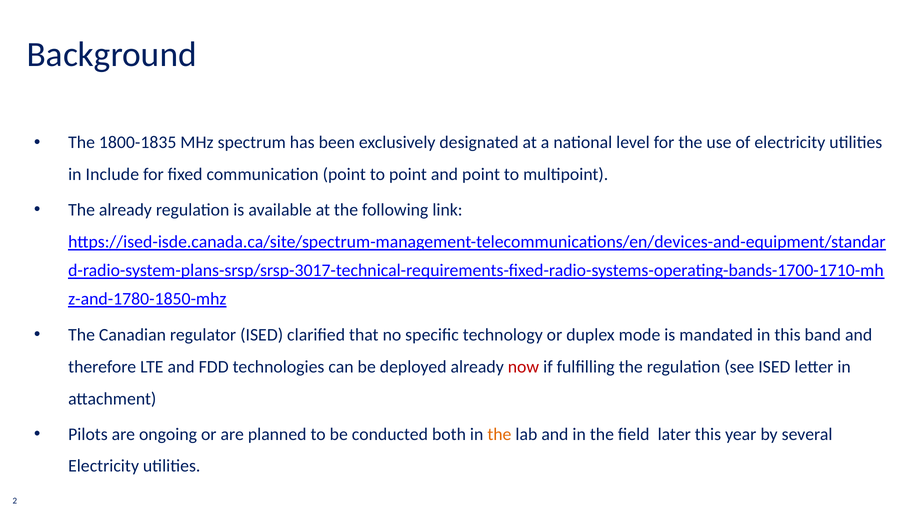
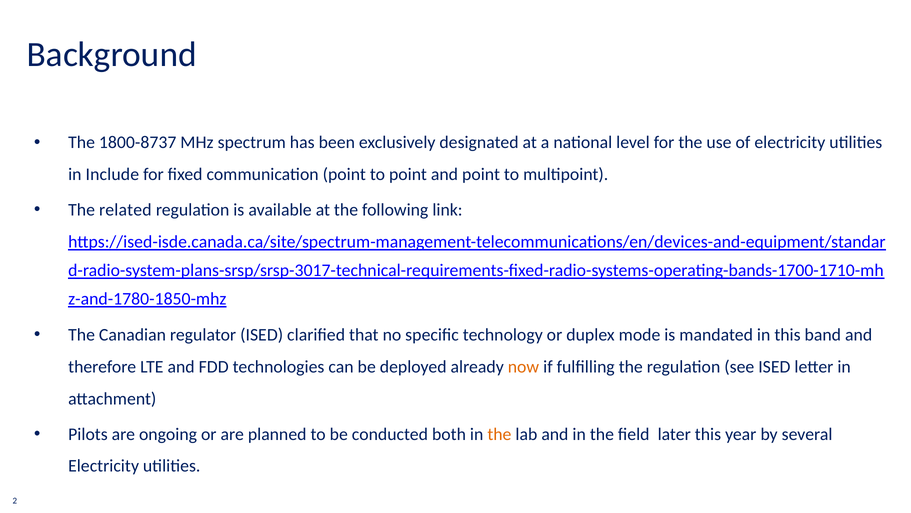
1800-1835: 1800-1835 -> 1800-8737
The already: already -> related
now colour: red -> orange
